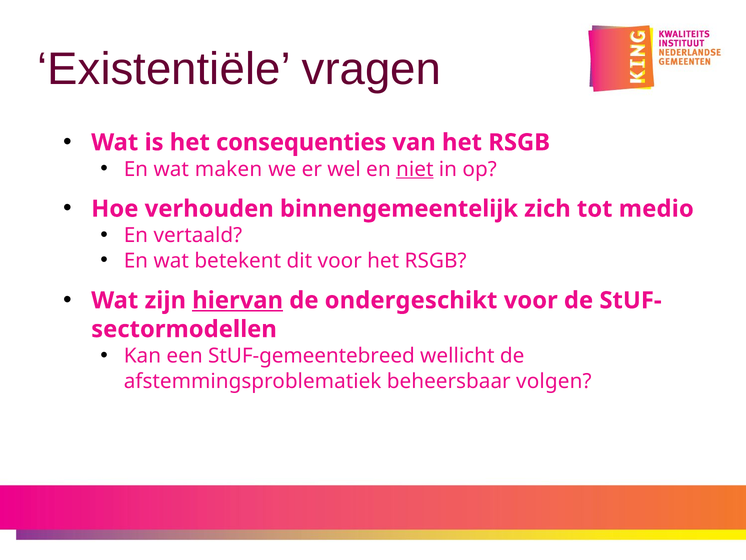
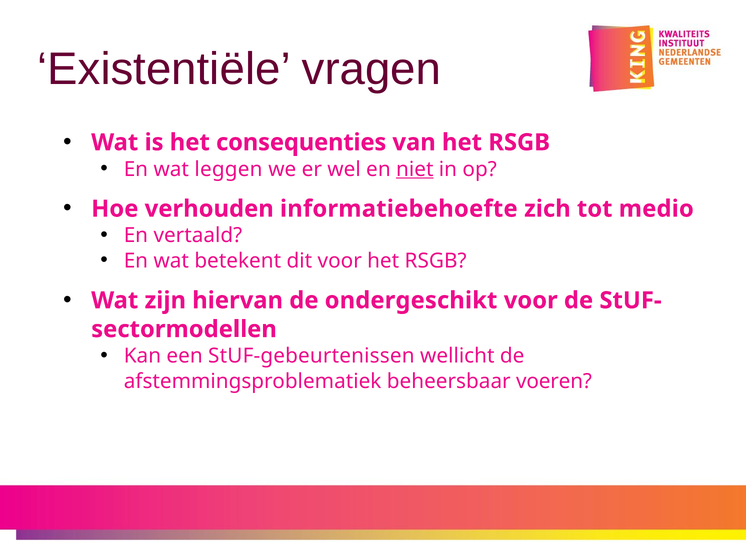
maken: maken -> leggen
binnengemeentelijk: binnengemeentelijk -> informatiebehoefte
hiervan underline: present -> none
StUF-gemeentebreed: StUF-gemeentebreed -> StUF-gebeurtenissen
volgen: volgen -> voeren
